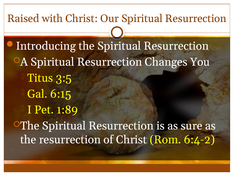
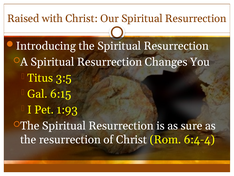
1:89: 1:89 -> 1:93
6:4-2: 6:4-2 -> 6:4-4
